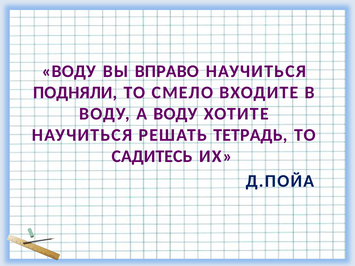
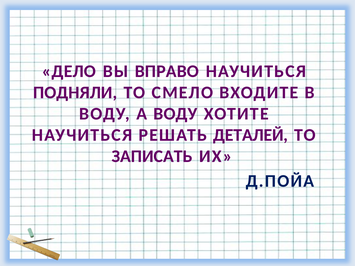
ВОДУ at (69, 71): ВОДУ -> ДЕЛО
ТЕТРАДЬ: ТЕТРАДЬ -> ДЕТАЛЕЙ
САДИТЕСЬ: САДИТЕСЬ -> ЗАПИСАТЬ
